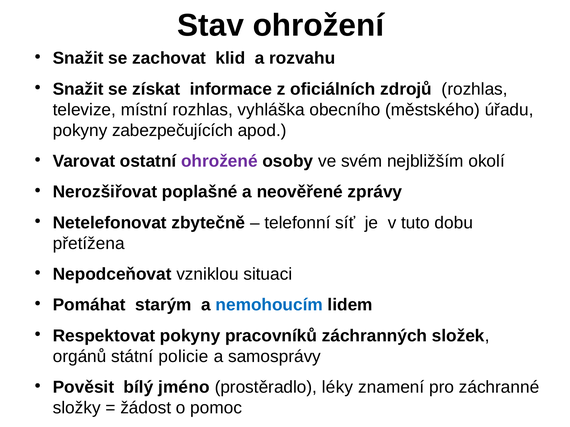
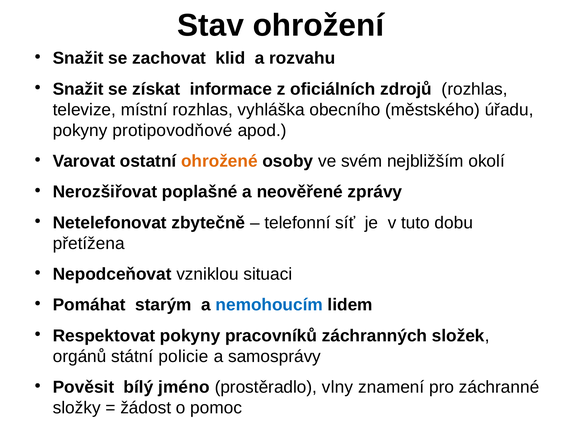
zabezpečujících: zabezpečujících -> protipovodňové
ohrožené colour: purple -> orange
léky: léky -> vlny
